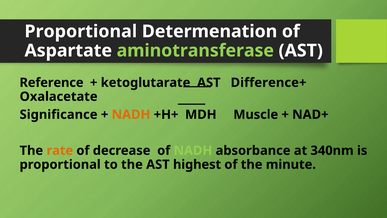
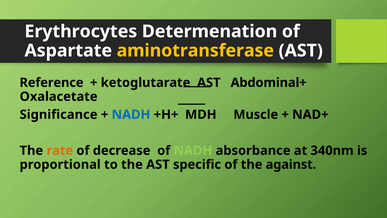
Proportional at (81, 31): Proportional -> Erythrocytes
aminotransferase colour: light green -> yellow
Difference+: Difference+ -> Abdominal+
NADH at (131, 114) colour: orange -> blue
highest: highest -> specific
minute: minute -> against
